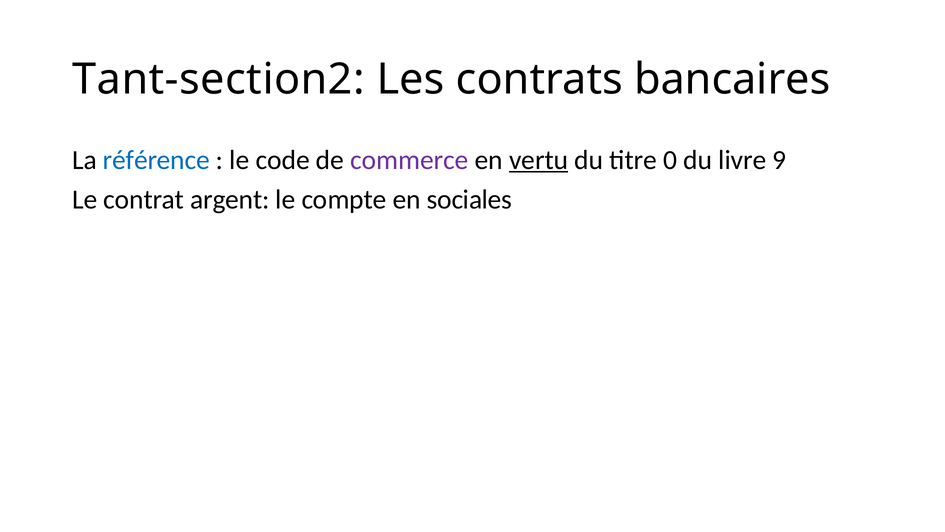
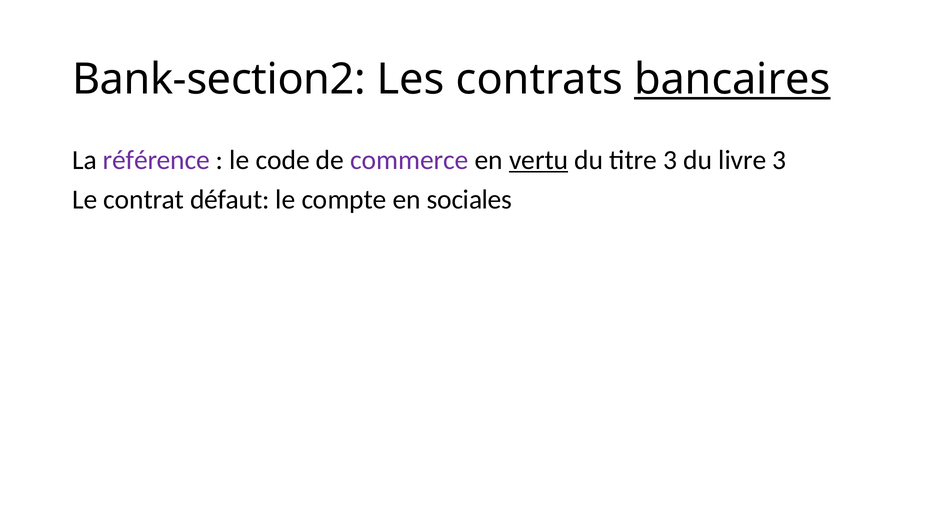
Tant-section2: Tant-section2 -> Bank-section2
bancaires underline: none -> present
référence colour: blue -> purple
titre 0: 0 -> 3
livre 9: 9 -> 3
argent: argent -> défaut
